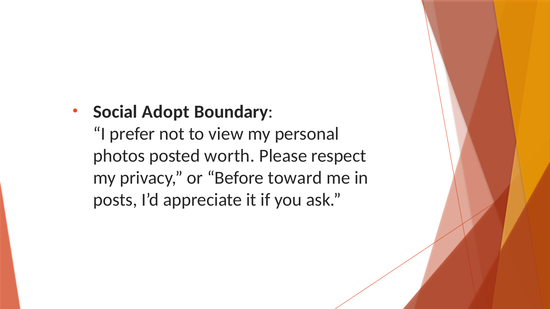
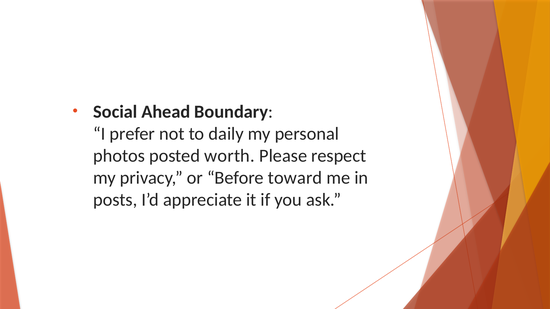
Adopt: Adopt -> Ahead
view: view -> daily
